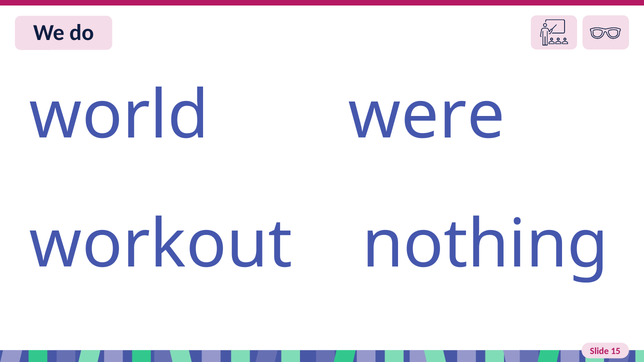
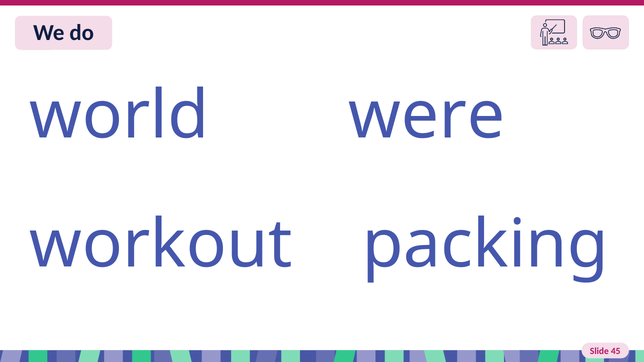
nothing: nothing -> packing
15: 15 -> 45
